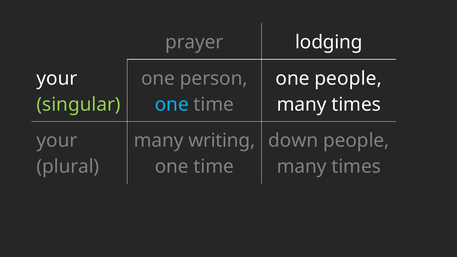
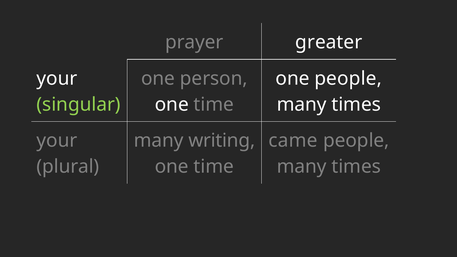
lodging: lodging -> greater
one at (172, 105) colour: light blue -> white
down: down -> came
